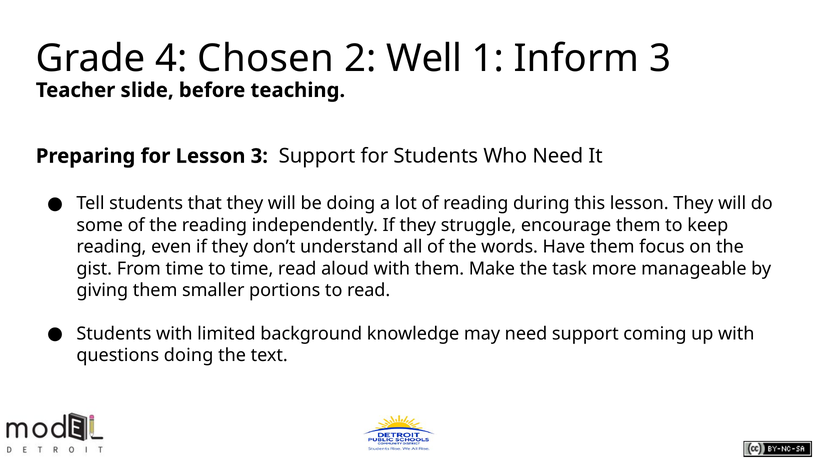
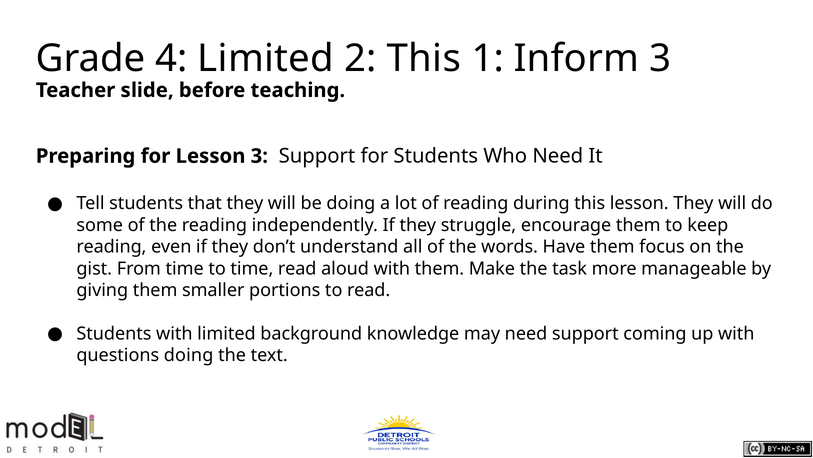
4 Chosen: Chosen -> Limited
2 Well: Well -> This
